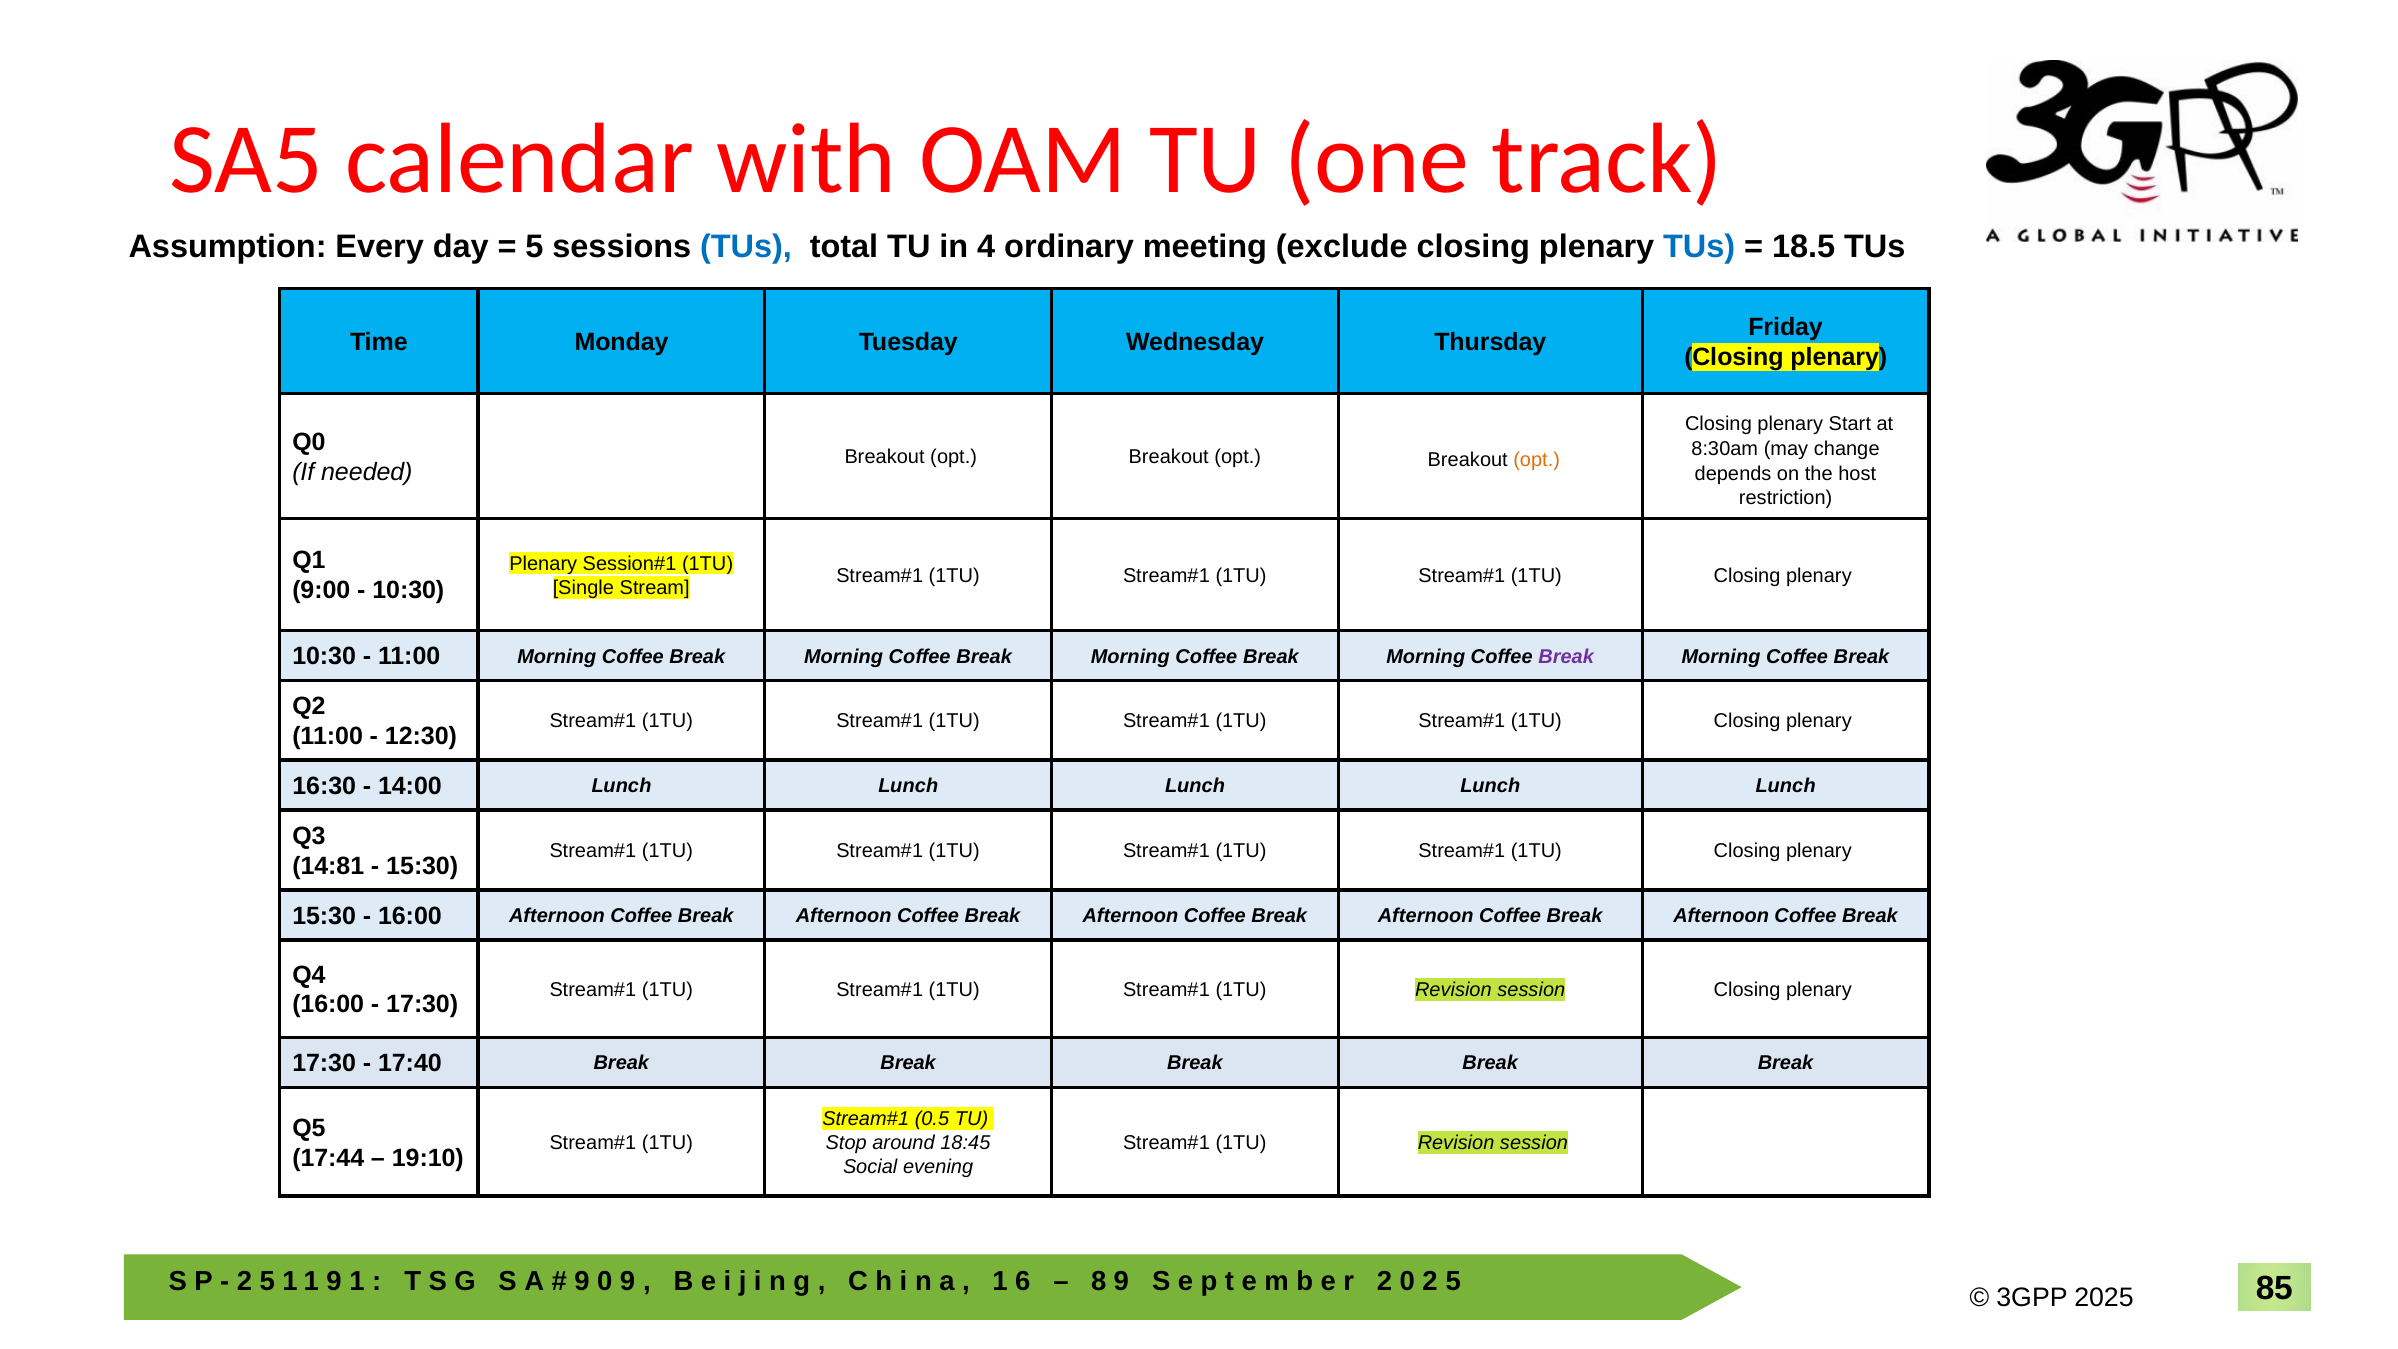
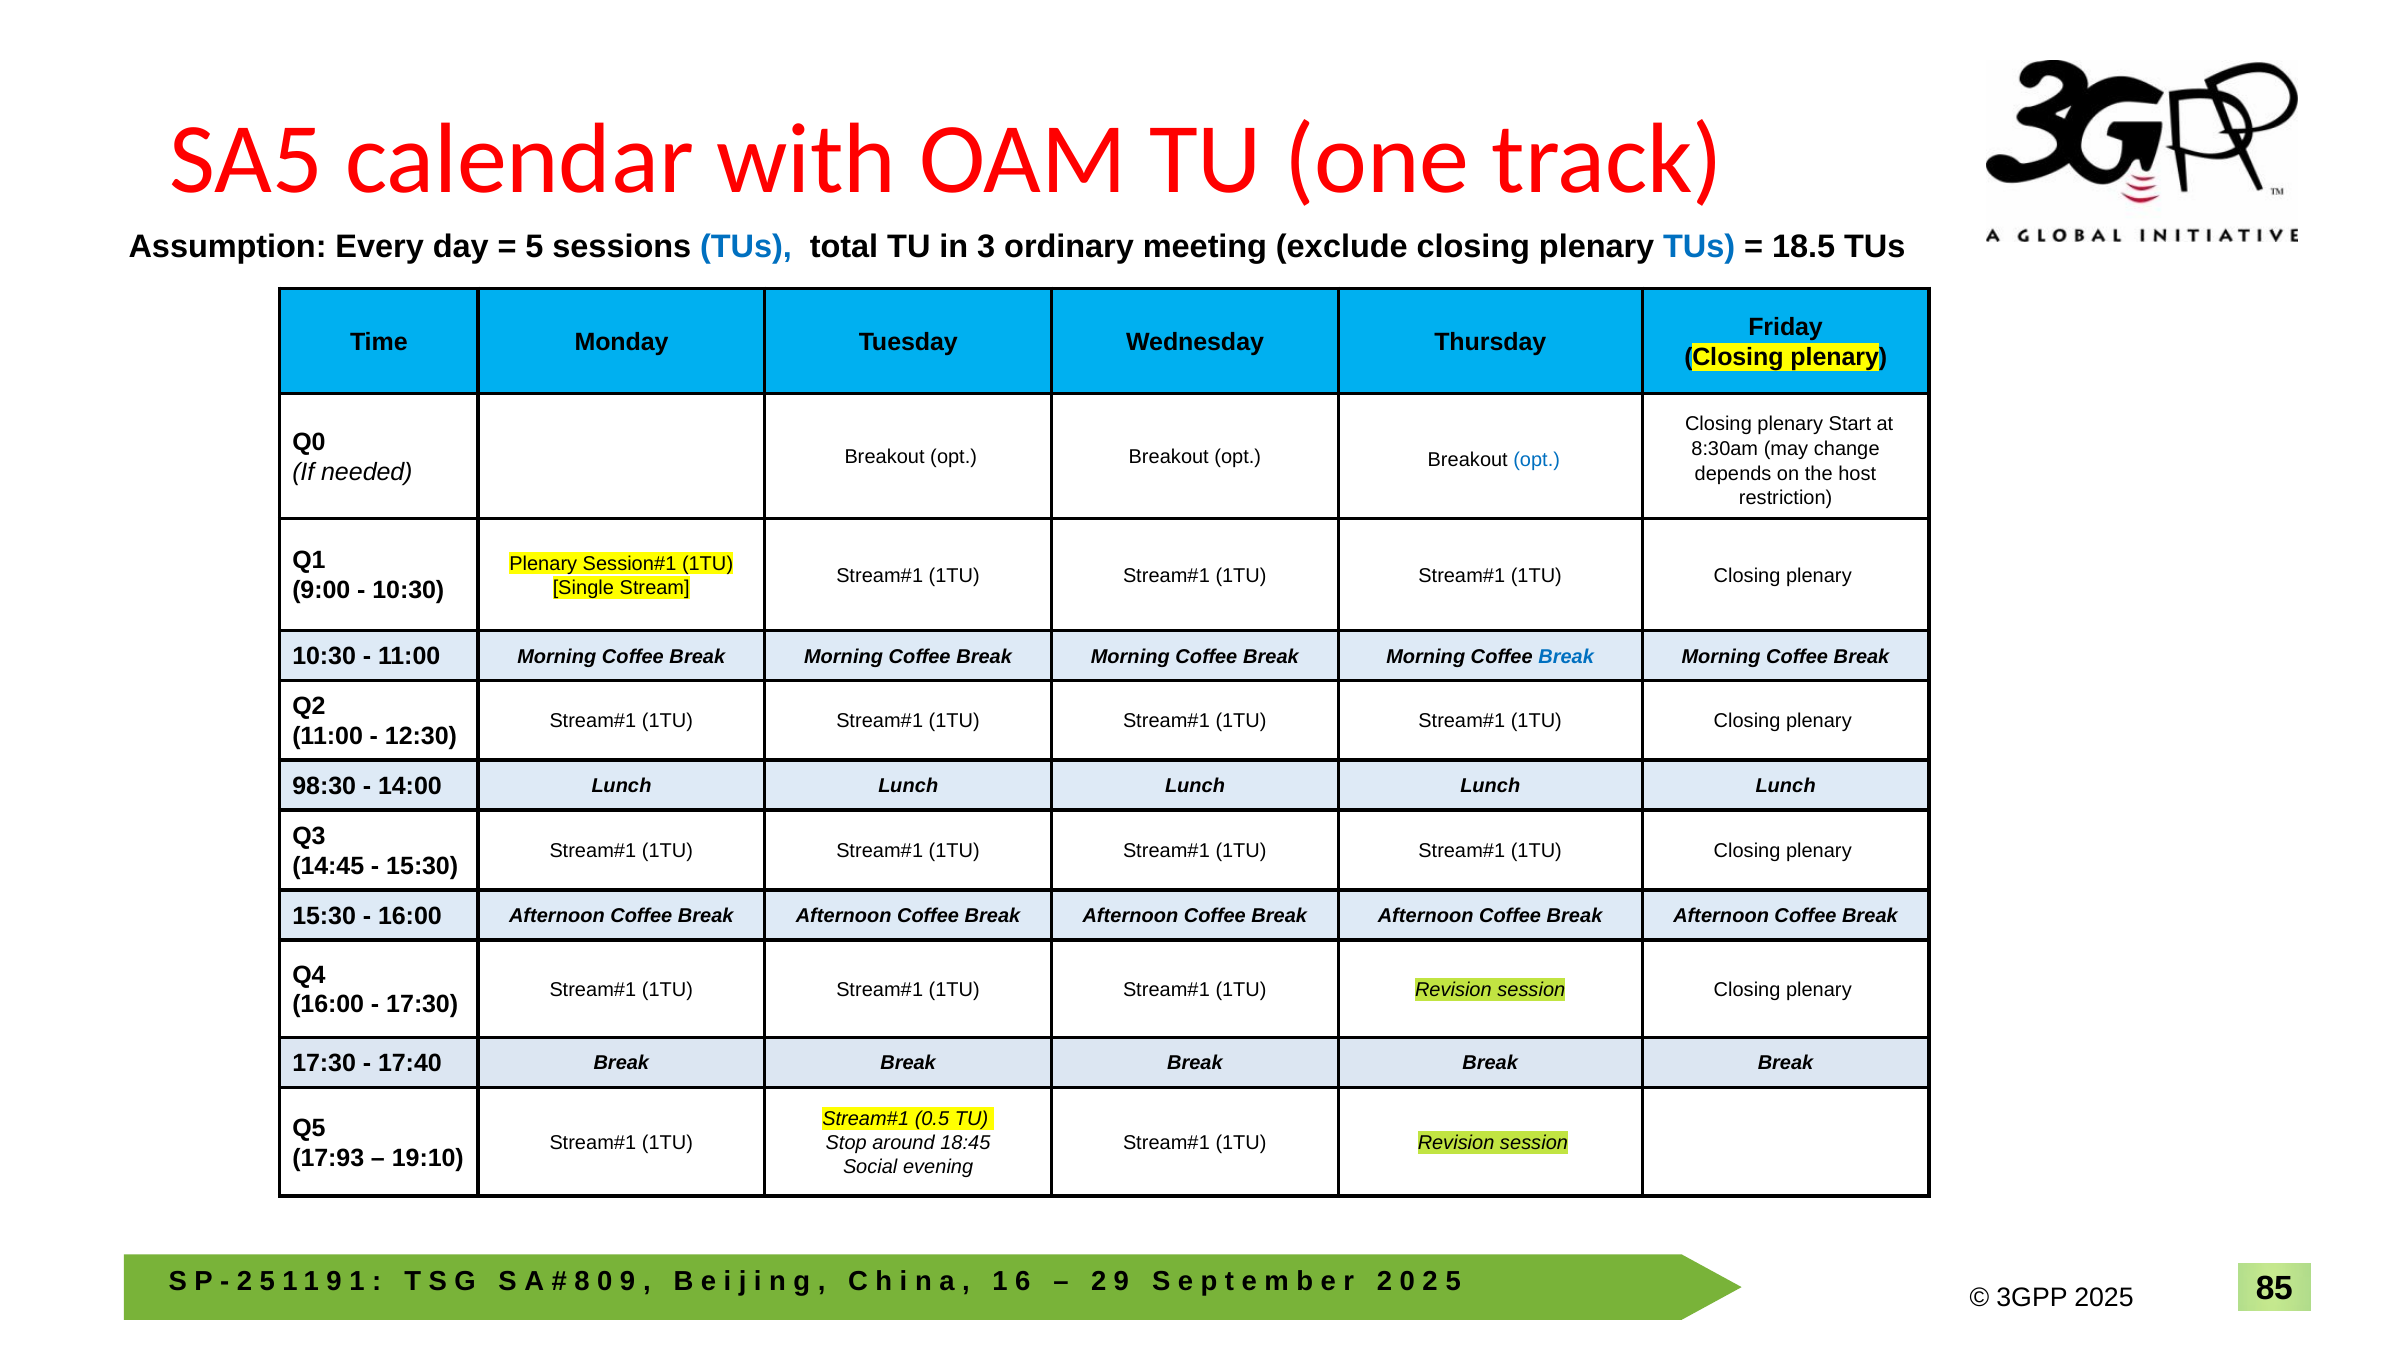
4: 4 -> 3
opt at (1537, 460) colour: orange -> blue
Break at (1566, 656) colour: purple -> blue
16:30: 16:30 -> 98:30
14:81: 14:81 -> 14:45
17:44: 17:44 -> 17:93
9 at (582, 1281): 9 -> 8
8 at (1099, 1281): 8 -> 2
